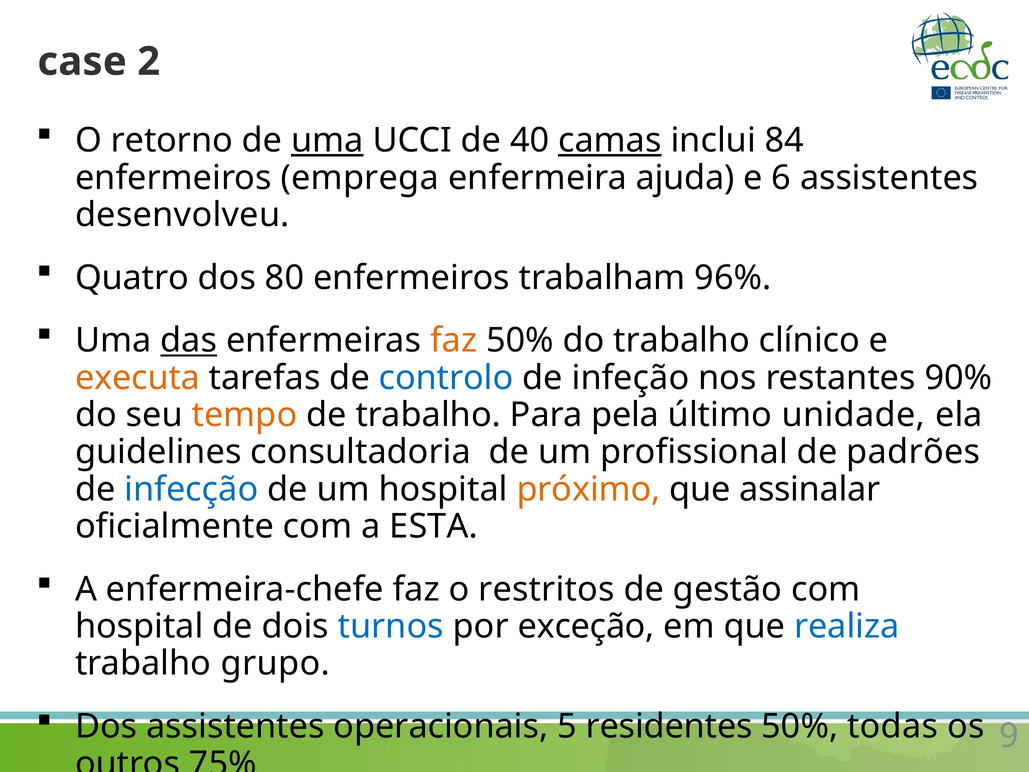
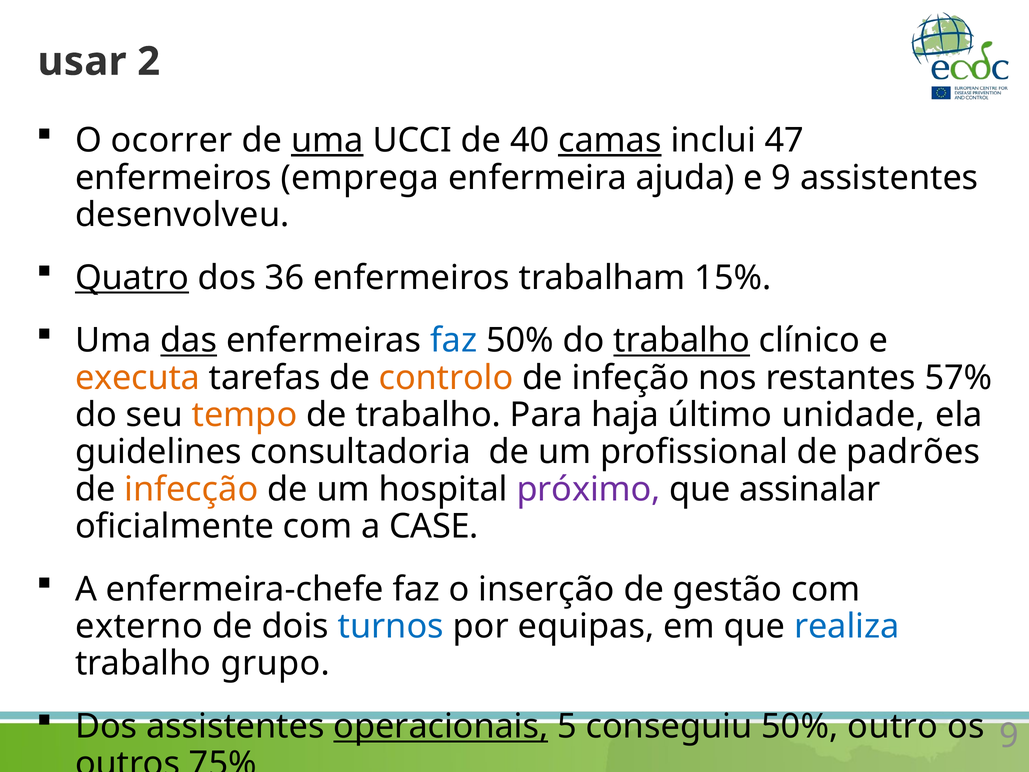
case: case -> usar
retorno: retorno -> ocorrer
84: 84 -> 47
e 6: 6 -> 9
Quatro underline: none -> present
80: 80 -> 36
96%: 96% -> 15%
faz at (454, 341) colour: orange -> blue
trabalho at (682, 341) underline: none -> present
controlo colour: blue -> orange
90%: 90% -> 57%
pela: pela -> haja
infecção colour: blue -> orange
próximo colour: orange -> purple
ESTA: ESTA -> CASE
restritos: restritos -> inserção
hospital at (139, 626): hospital -> externo
exceção: exceção -> equipas
operacionais underline: none -> present
residentes: residentes -> conseguiu
todas: todas -> outro
